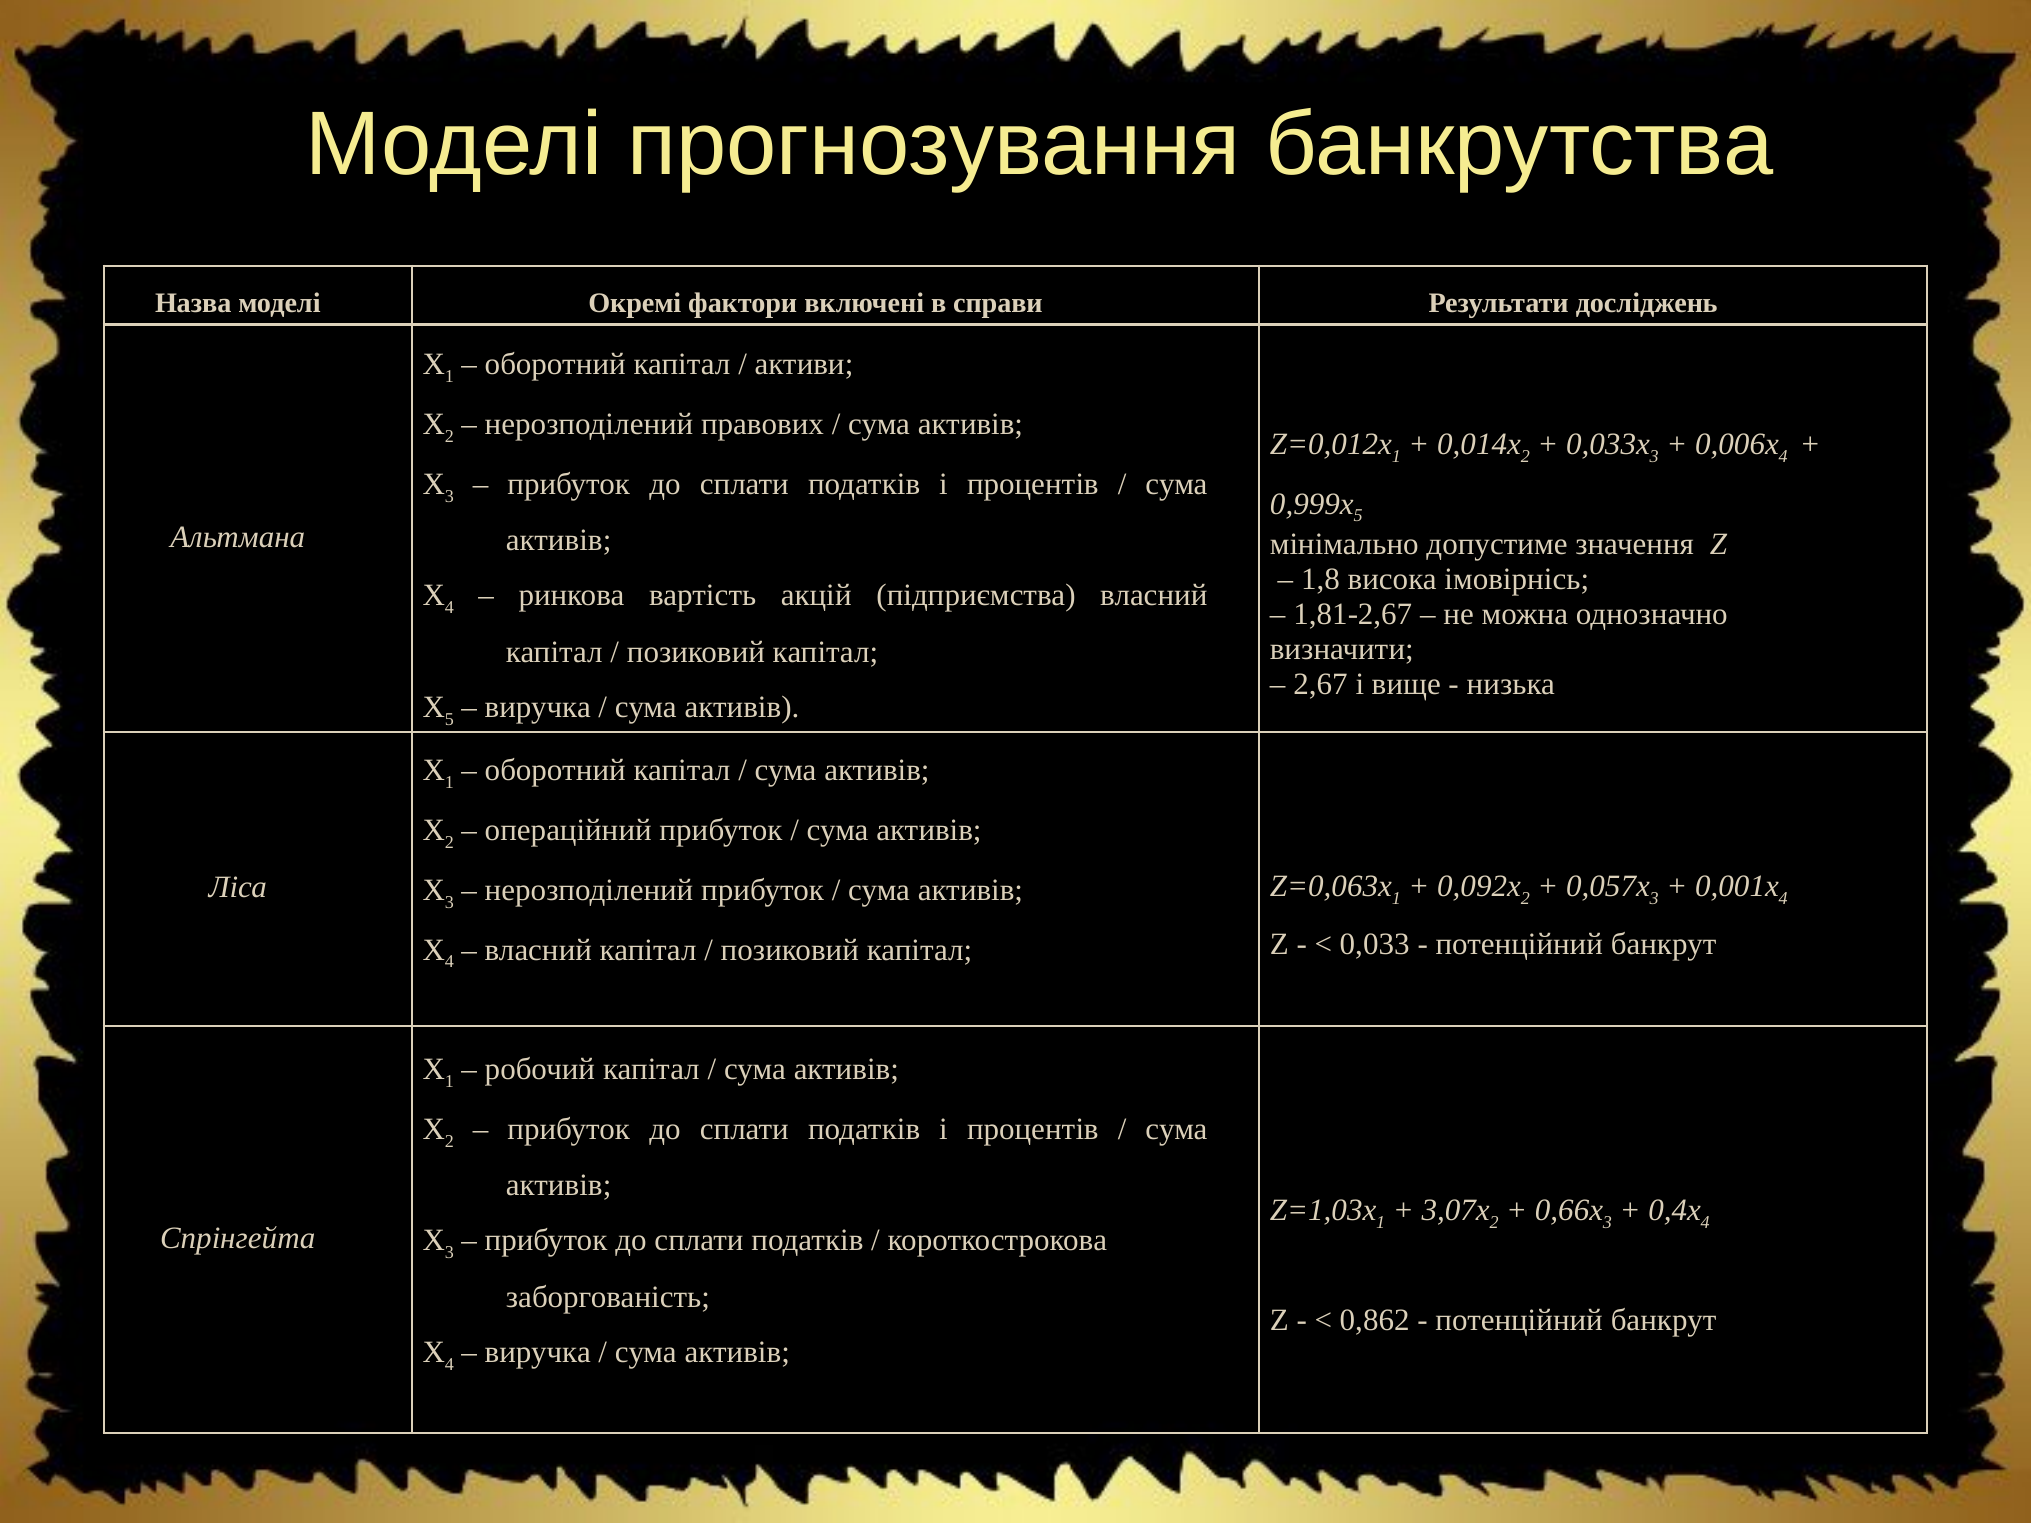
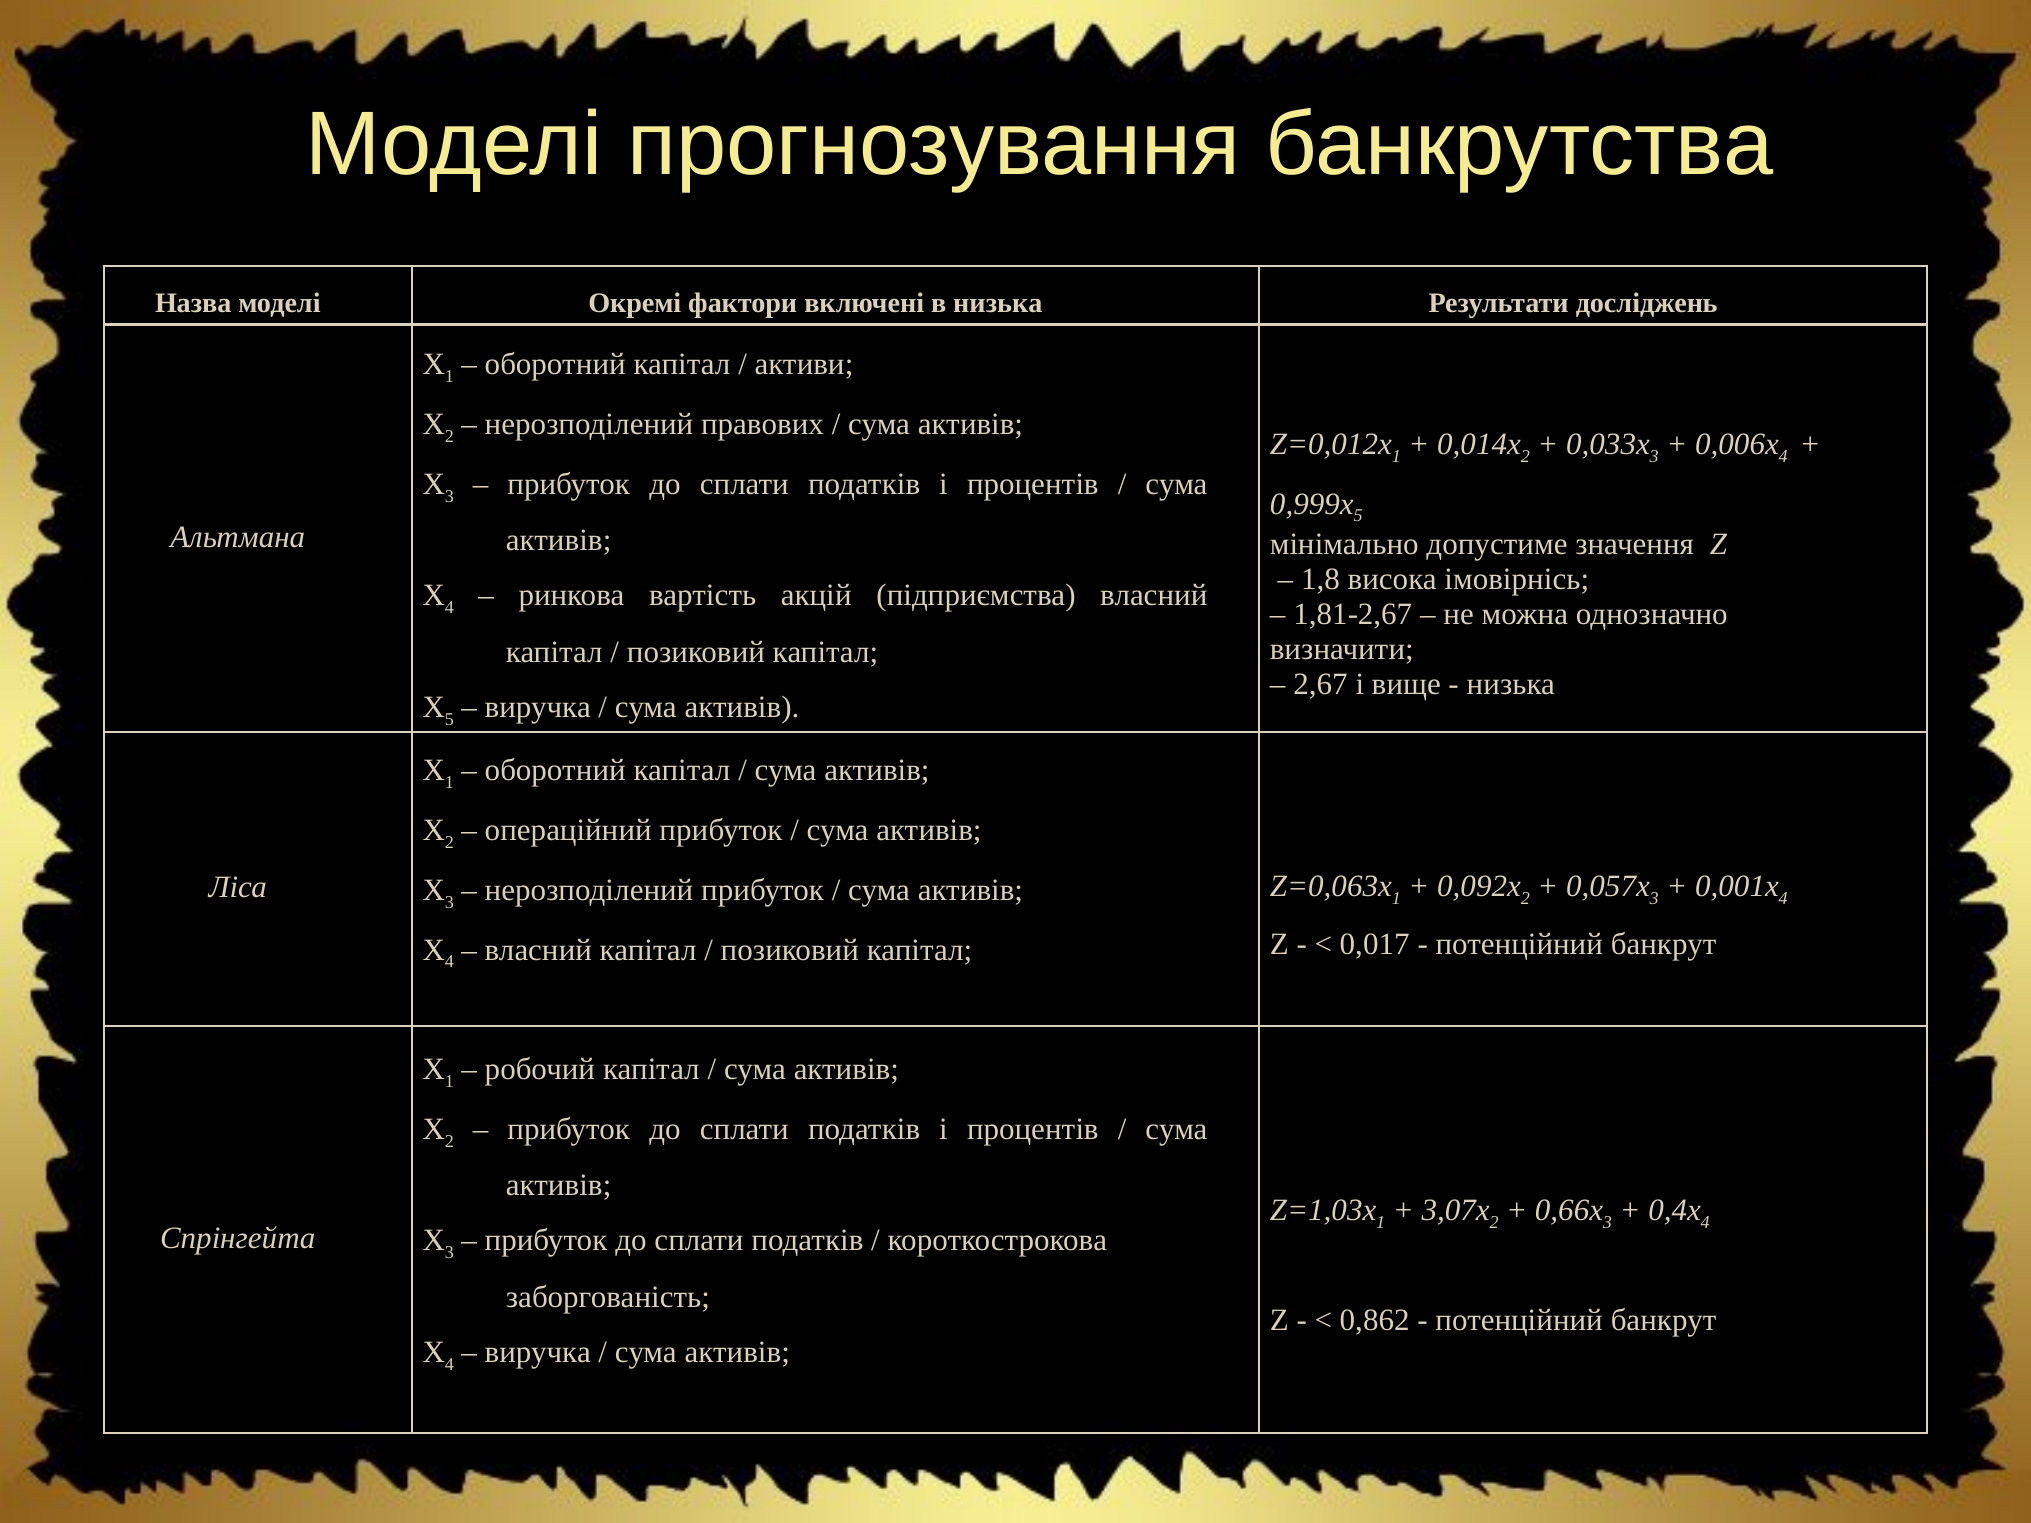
в справи: справи -> низька
0,033: 0,033 -> 0,017
